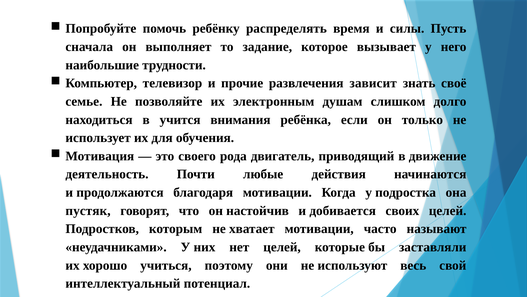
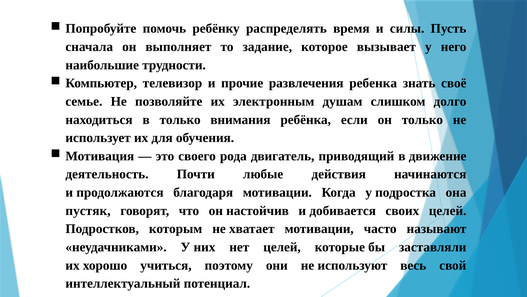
зависит: зависит -> ребенка
в учится: учится -> только
